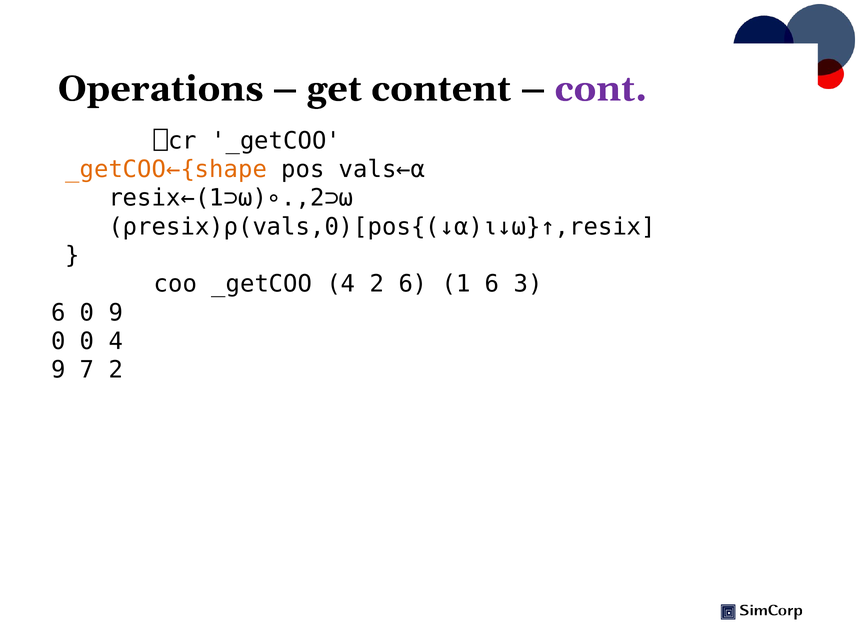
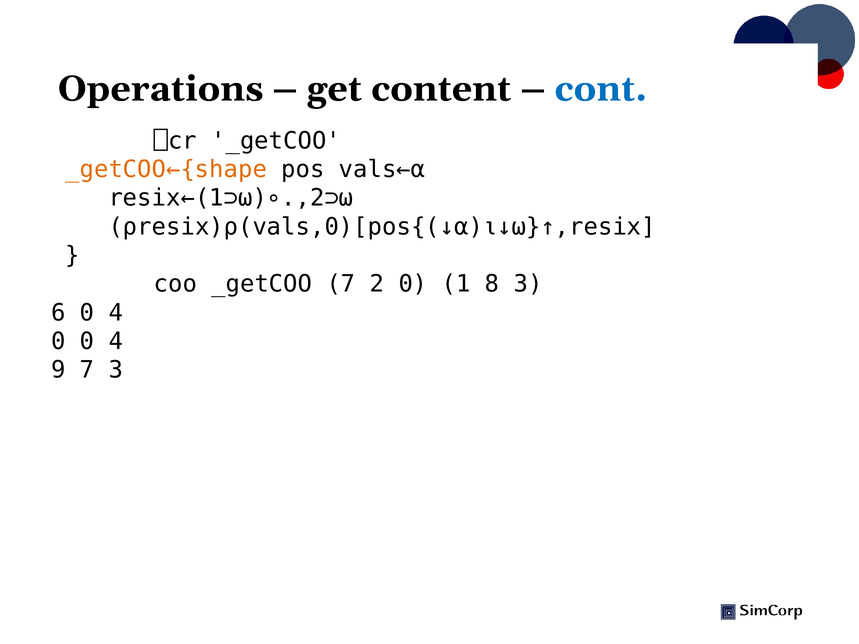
cont colour: purple -> blue
_getCOO 4: 4 -> 7
2 6: 6 -> 0
1 6: 6 -> 8
6 0 9: 9 -> 4
7 2: 2 -> 3
